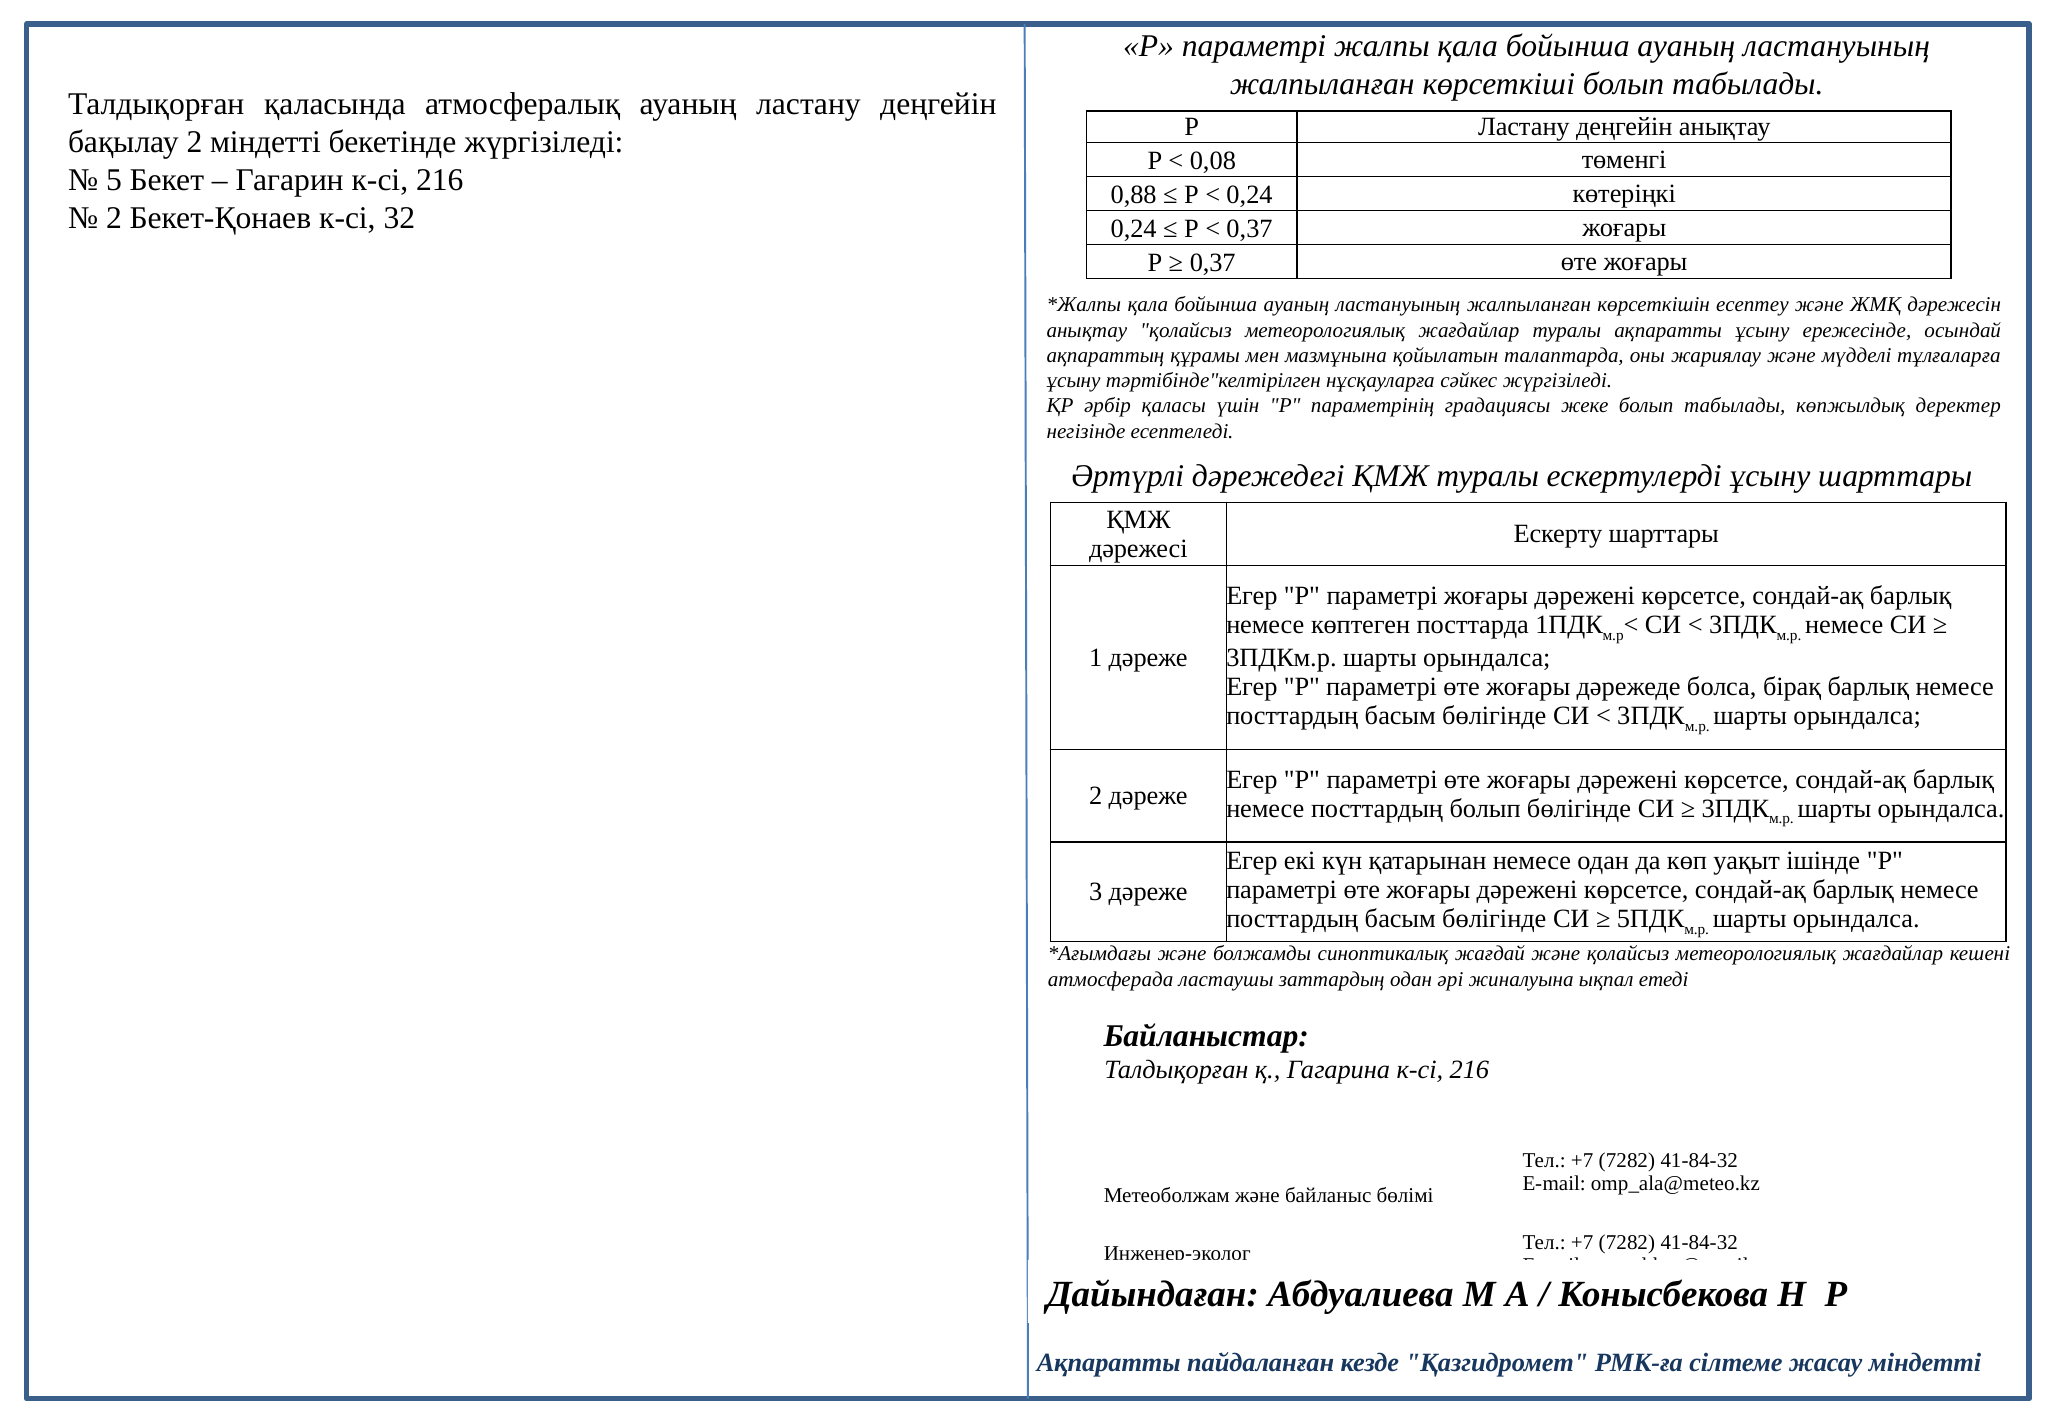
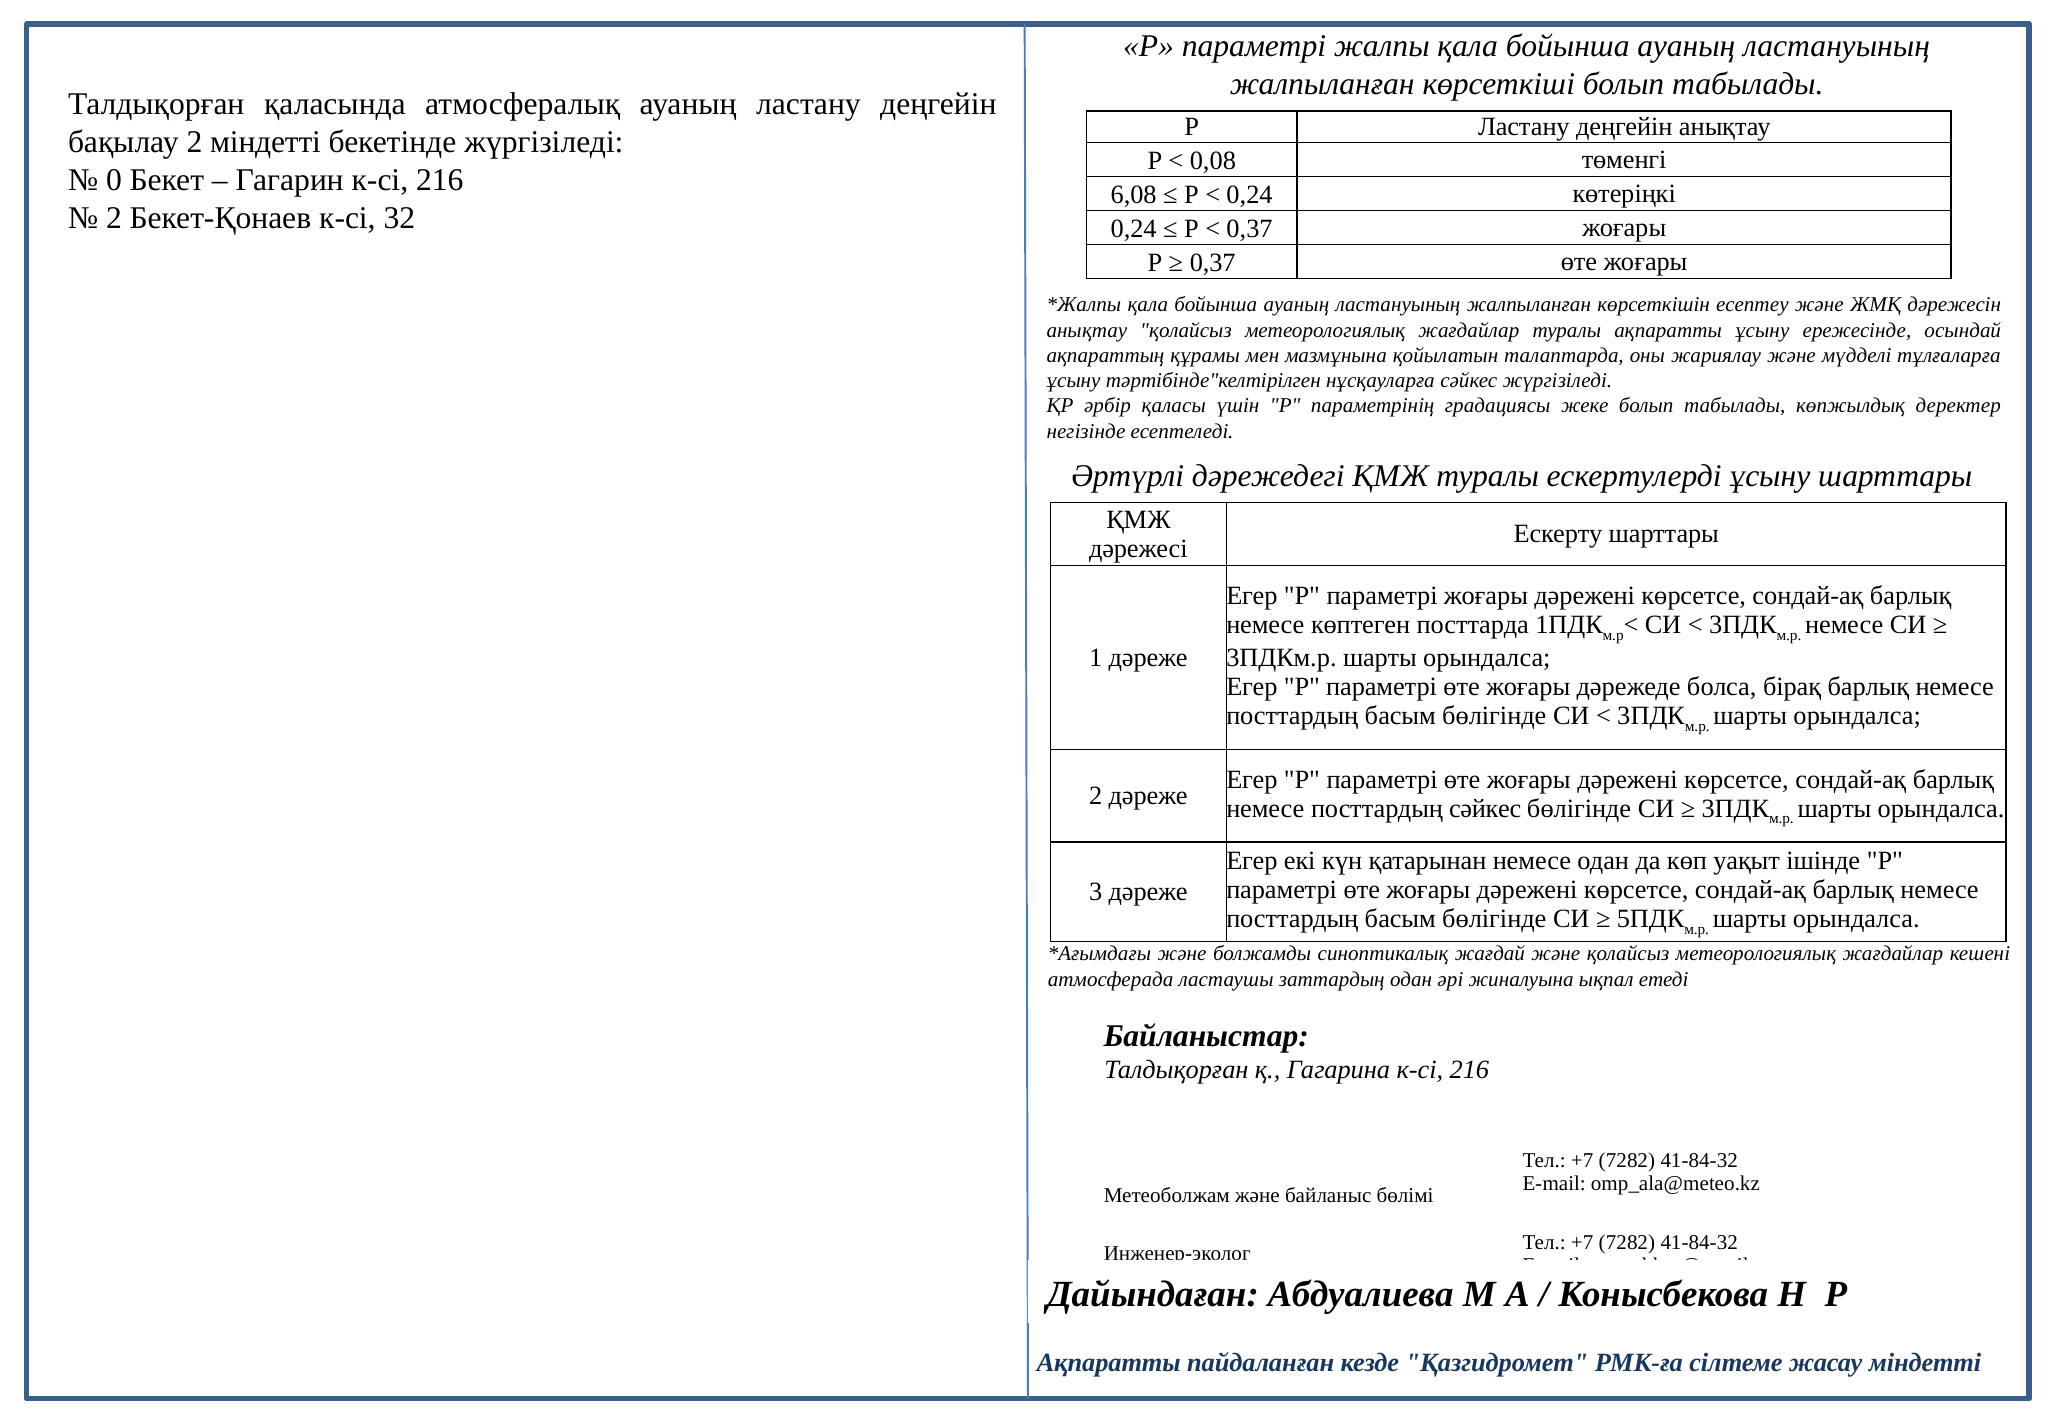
5: 5 -> 0
0,88: 0,88 -> 6,08
посттардың болып: болып -> сәйкес
